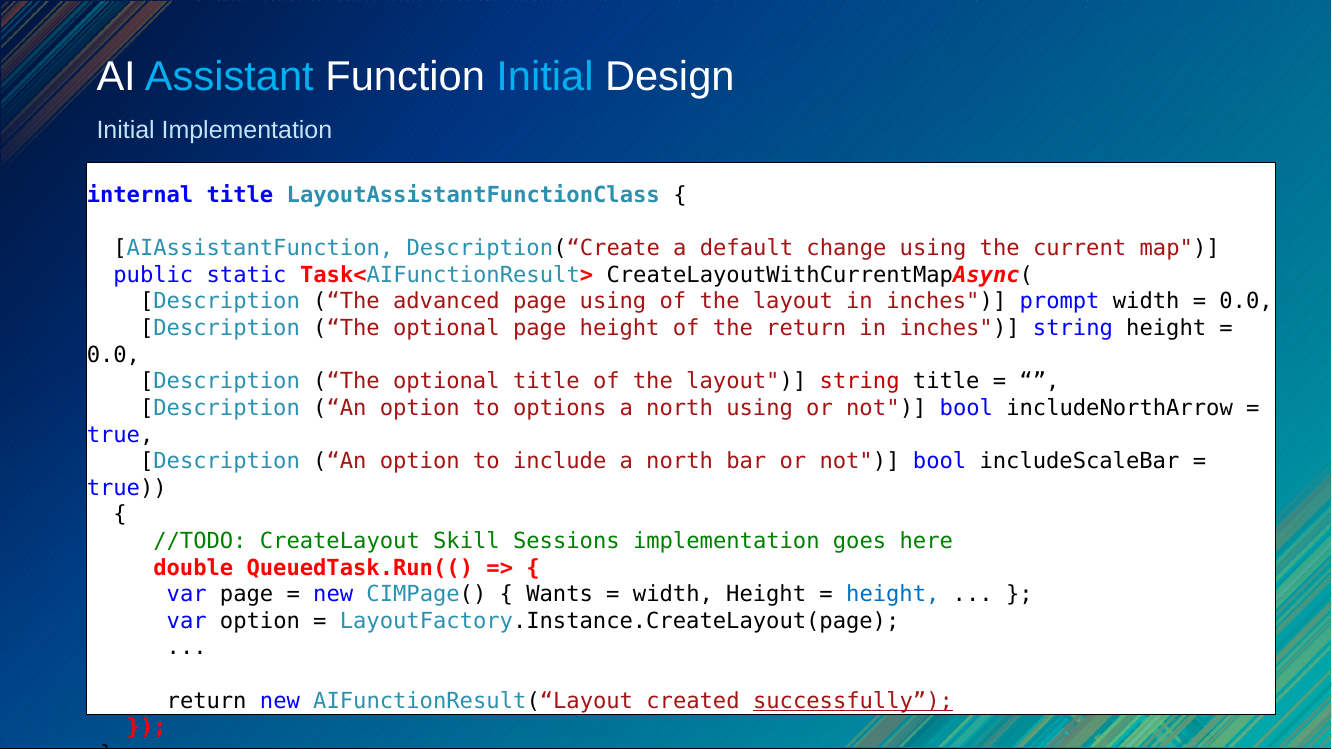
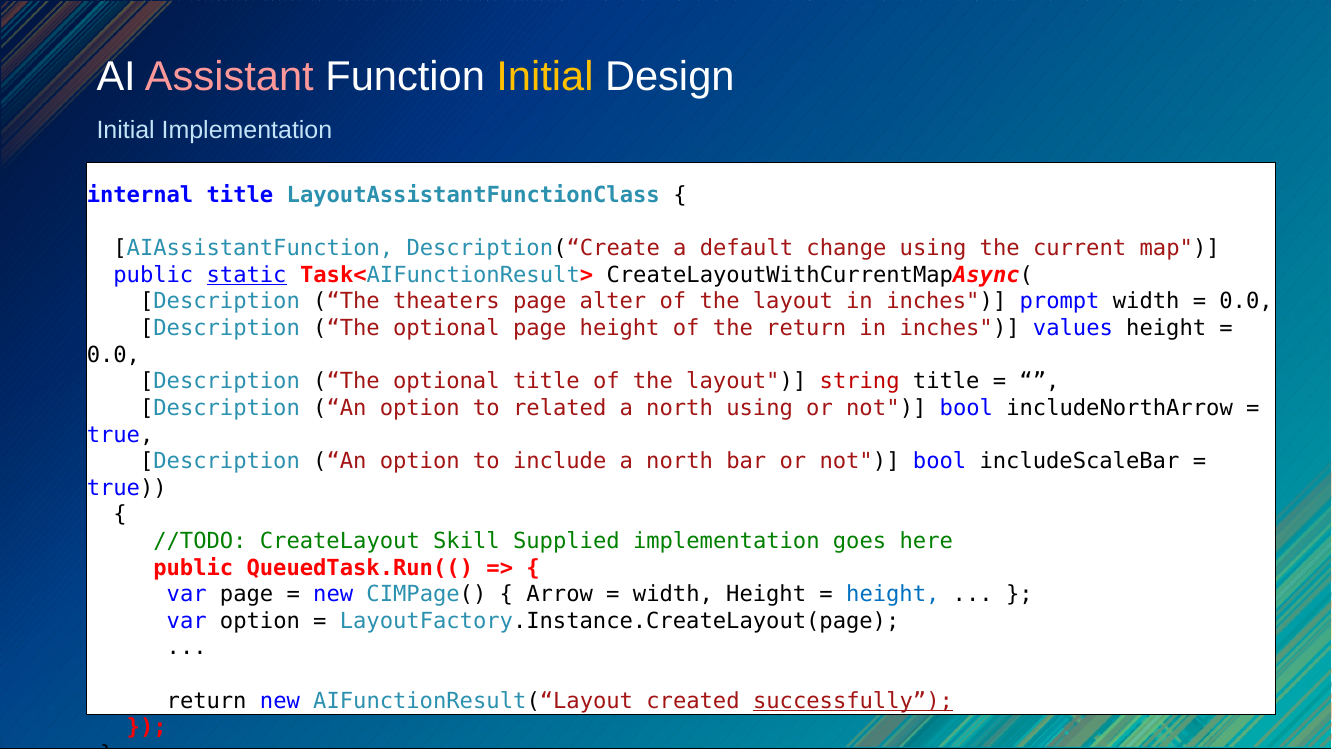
Assistant colour: light blue -> pink
Initial at (545, 77) colour: light blue -> yellow
static underline: none -> present
advanced: advanced -> theaters
page using: using -> alter
inches string: string -> values
options: options -> related
Sessions: Sessions -> Supplied
double at (193, 568): double -> public
Wants: Wants -> Arrow
